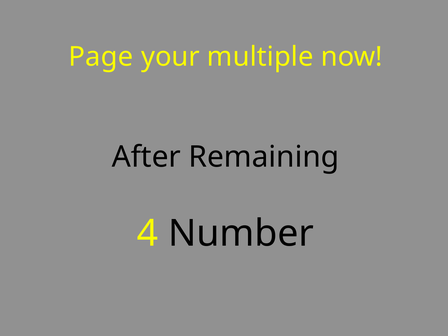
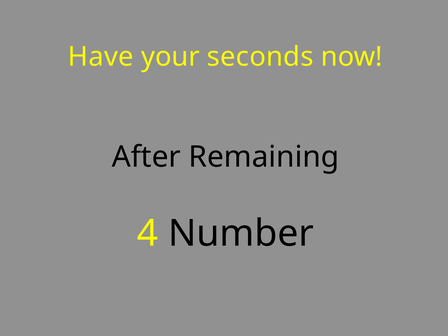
Page: Page -> Have
multiple: multiple -> seconds
